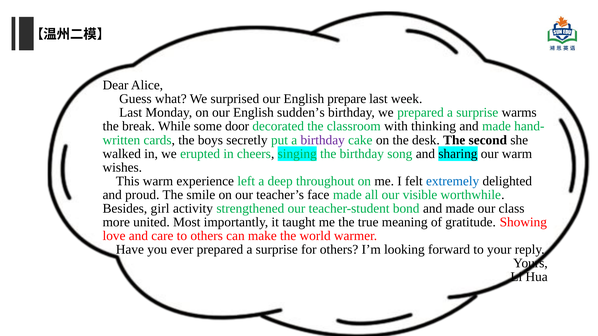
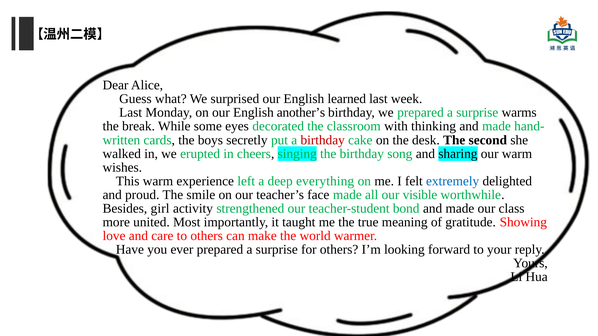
prepare: prepare -> learned
sudden’s: sudden’s -> another’s
door: door -> eyes
birthday at (323, 140) colour: purple -> red
throughout: throughout -> everything
